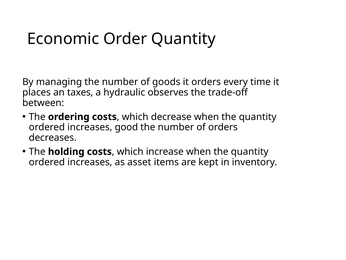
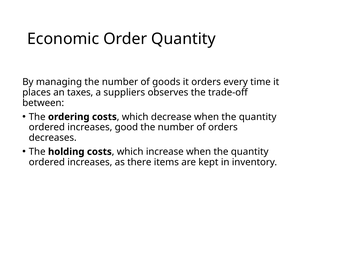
hydraulic: hydraulic -> suppliers
asset: asset -> there
